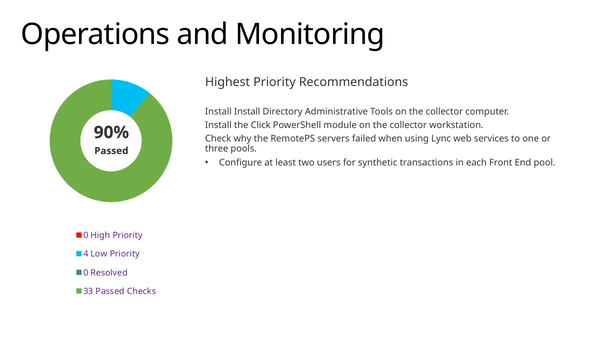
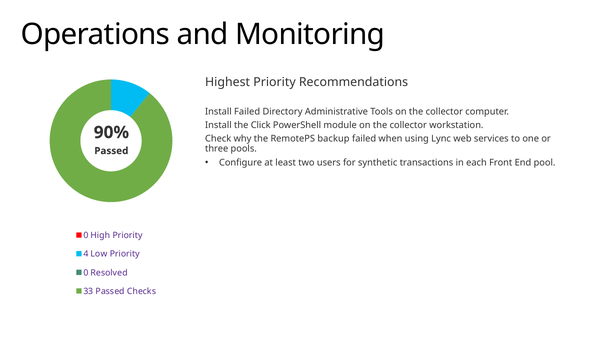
Install Install: Install -> Failed
servers: servers -> backup
